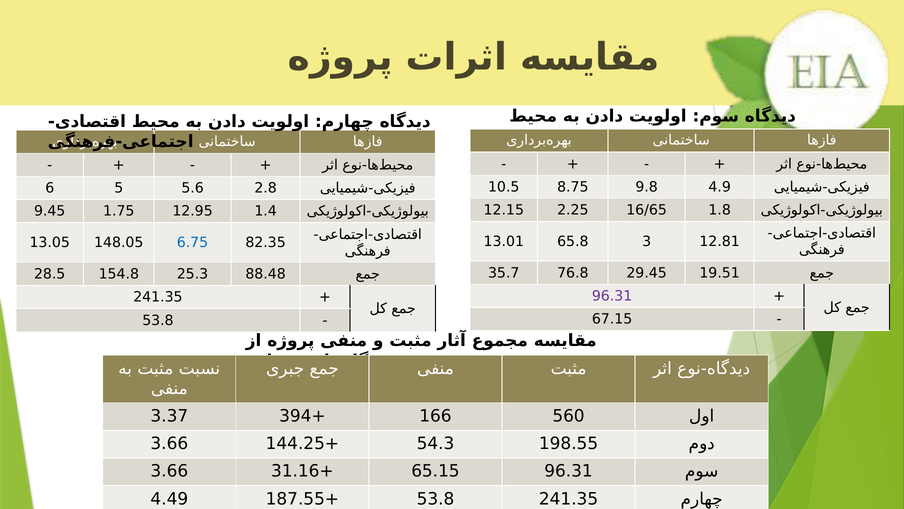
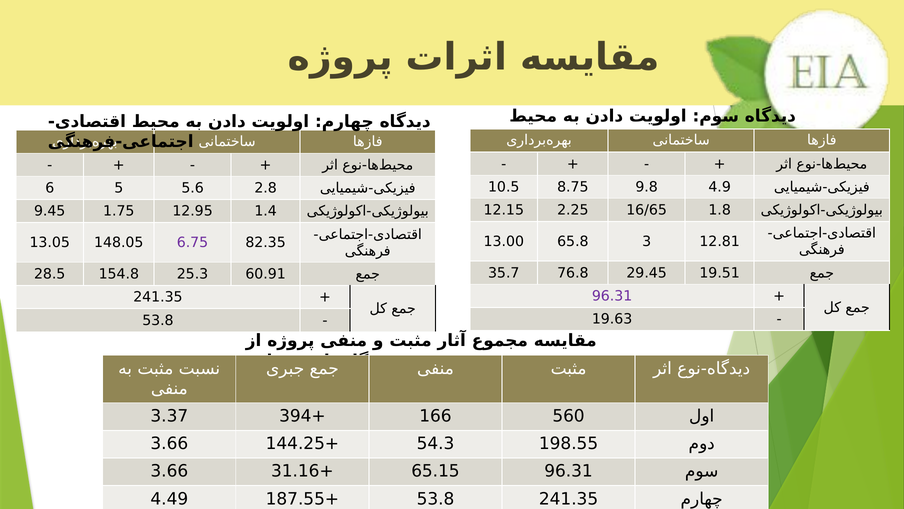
13.01: 13.01 -> 13.00
6.75 colour: blue -> purple
88.48: 88.48 -> 60.91
67.15: 67.15 -> 19.63
